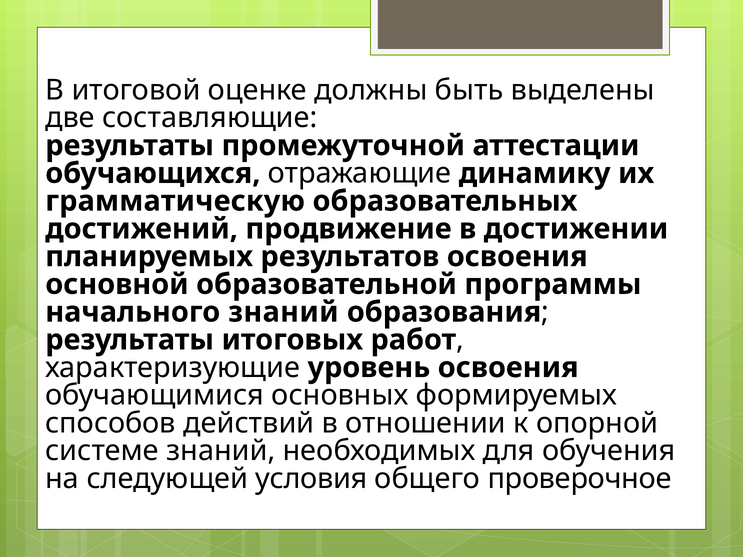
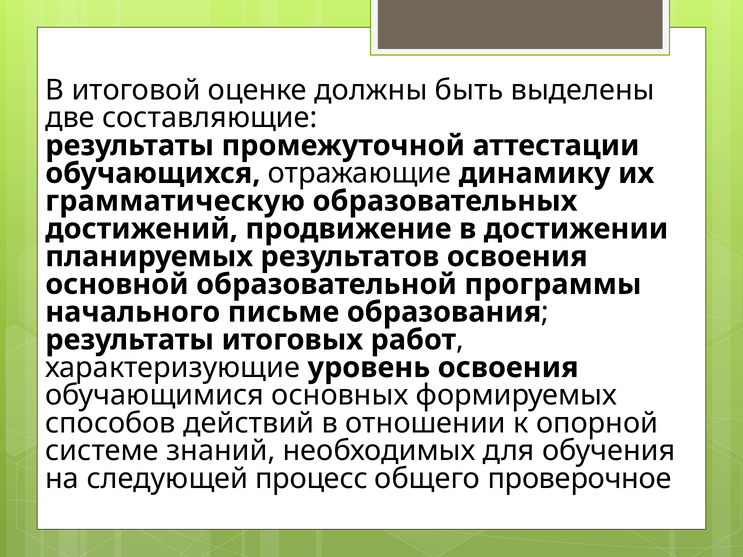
начального знаний: знаний -> письме
условия: условия -> процесс
